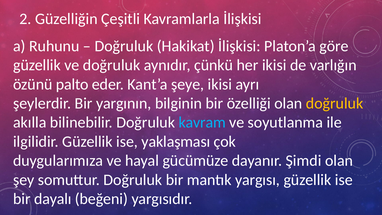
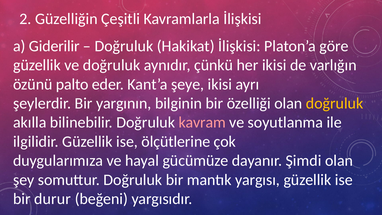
Ruhunu: Ruhunu -> Giderilir
kavram colour: light blue -> pink
yaklaşması: yaklaşması -> ölçütlerine
dayalı: dayalı -> durur
